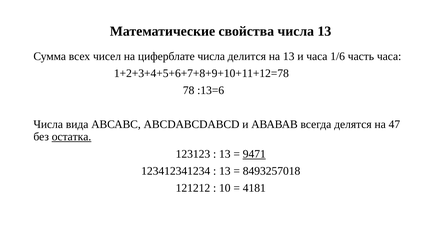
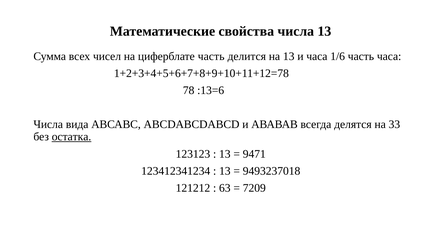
циферблате числа: числа -> часть
47: 47 -> 33
9471 underline: present -> none
8493257018: 8493257018 -> 9493237018
10: 10 -> 63
4181: 4181 -> 7209
